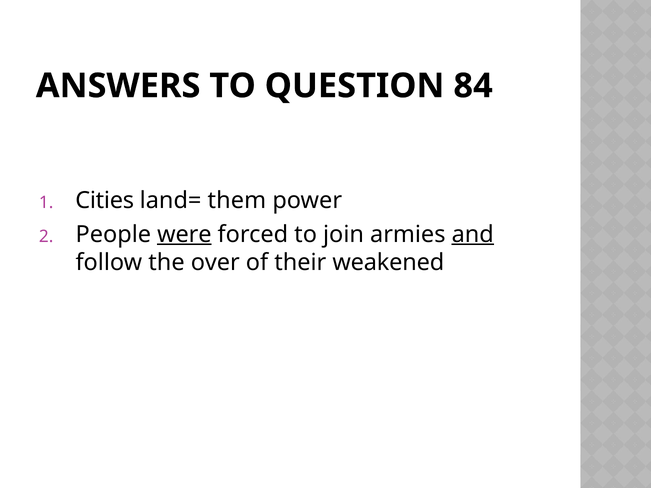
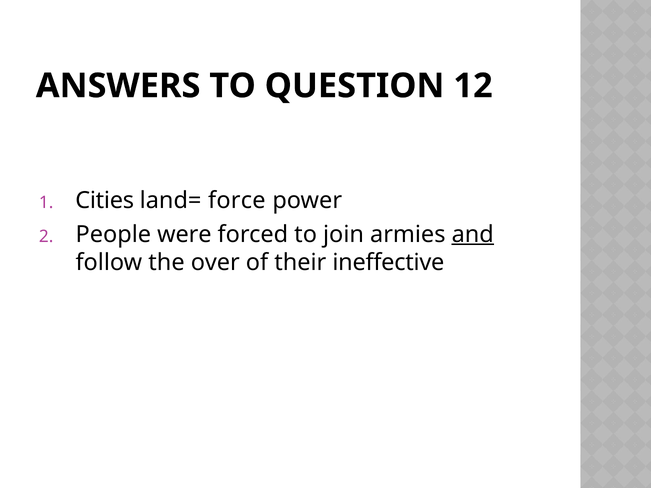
84: 84 -> 12
them: them -> force
were underline: present -> none
weakened: weakened -> ineffective
